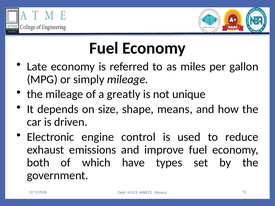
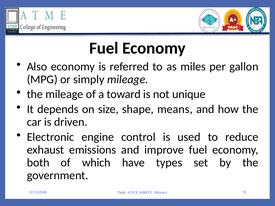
Late: Late -> Also
greatly: greatly -> toward
